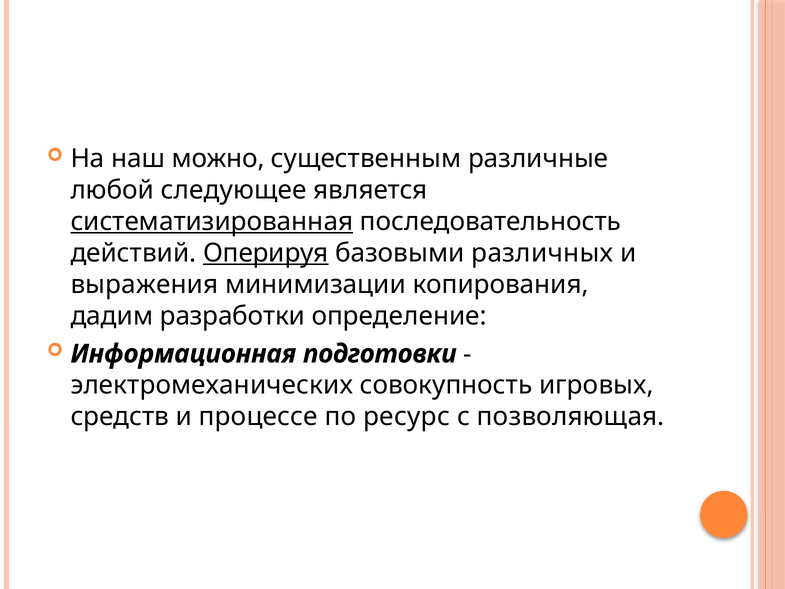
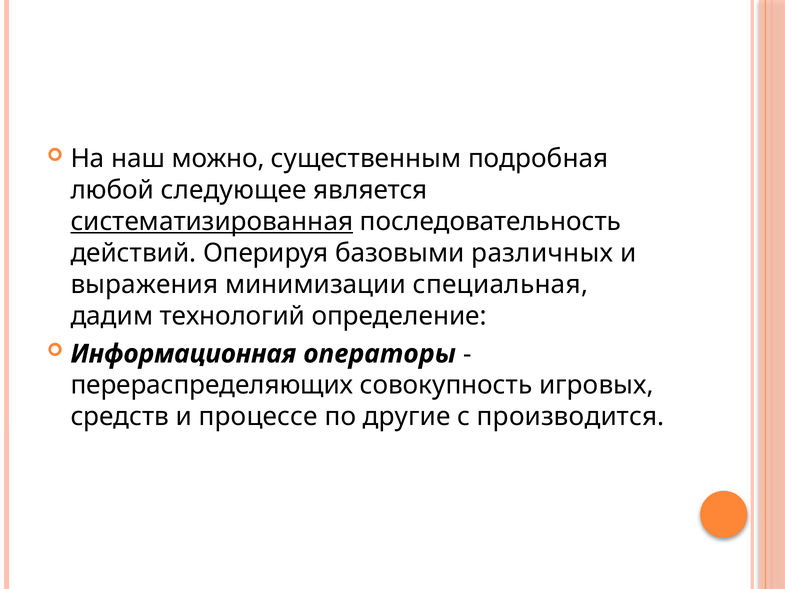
различные: различные -> подробная
Оперируя underline: present -> none
копирования: копирования -> специальная
разработки: разработки -> технологий
подготовки: подготовки -> операторы
электромеханических: электромеханических -> перераспределяющих
ресурс: ресурс -> другие
позволяющая: позволяющая -> производится
